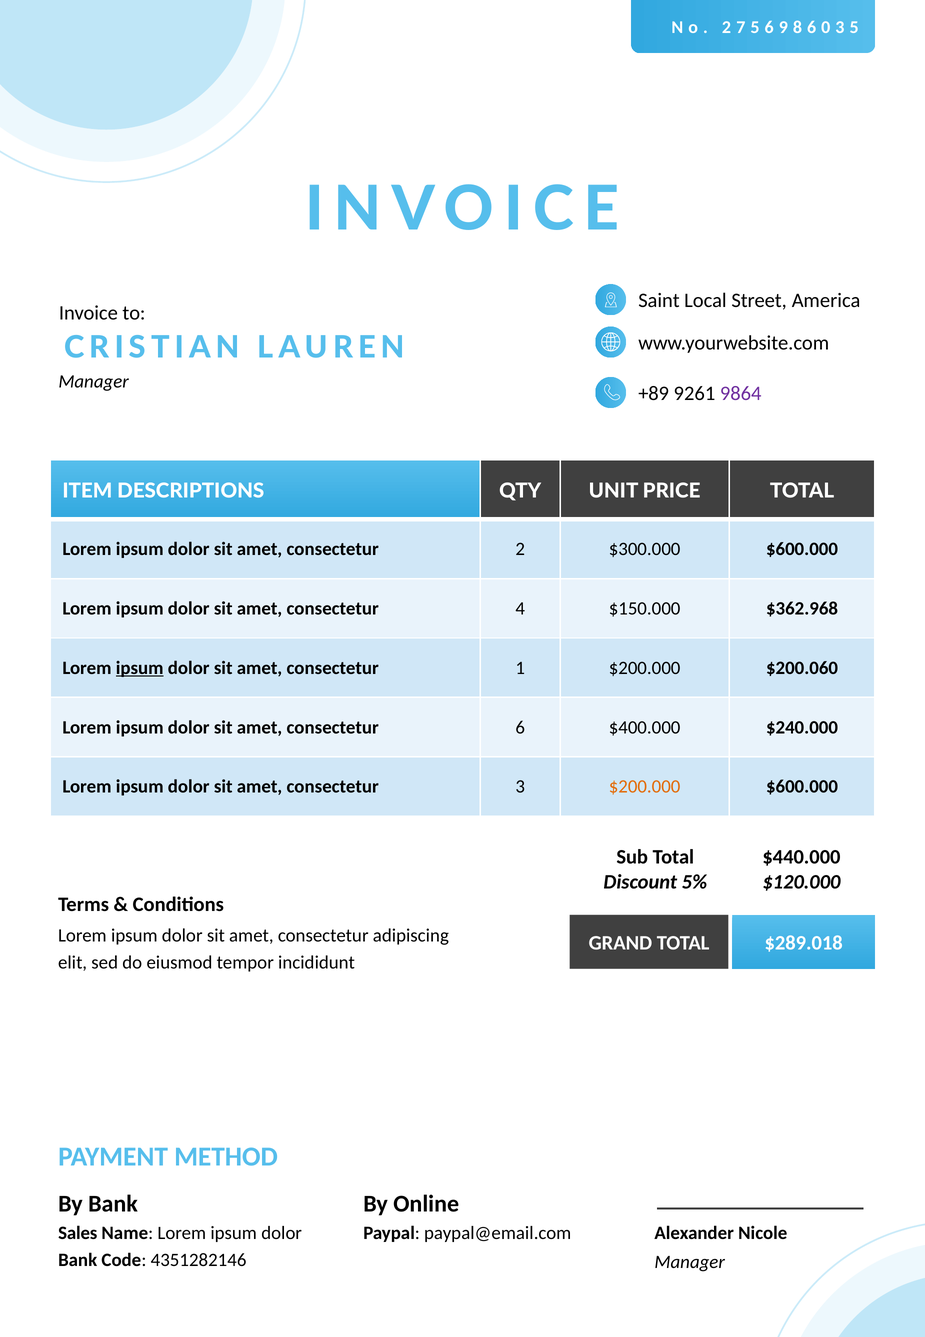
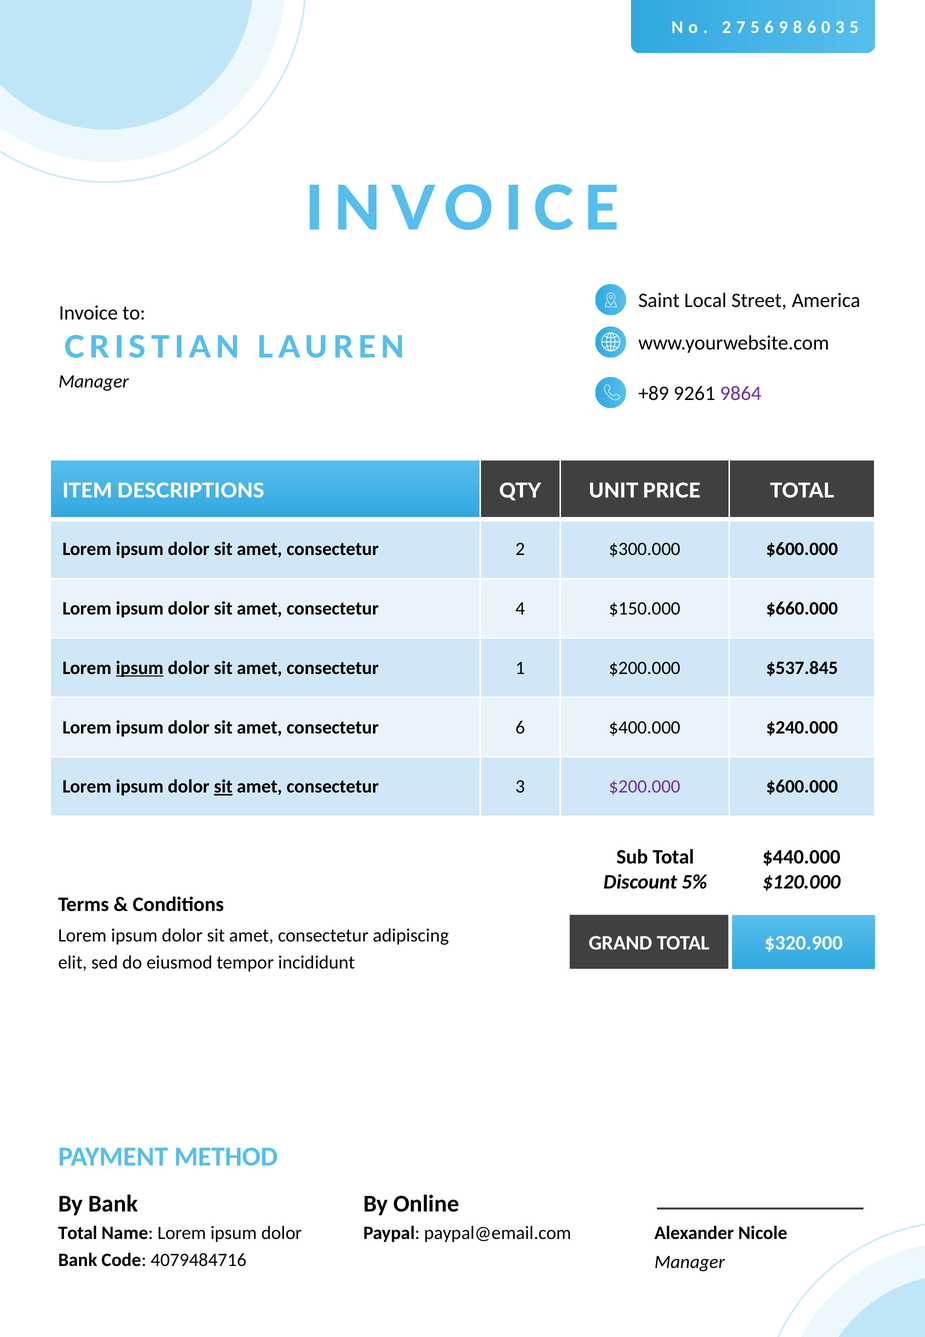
$362.968: $362.968 -> $660.000
$200.060: $200.060 -> $537.845
sit at (223, 786) underline: none -> present
$200.000 at (645, 786) colour: orange -> purple
$289.018: $289.018 -> $320.900
Sales at (78, 1232): Sales -> Total
4351282146: 4351282146 -> 4079484716
